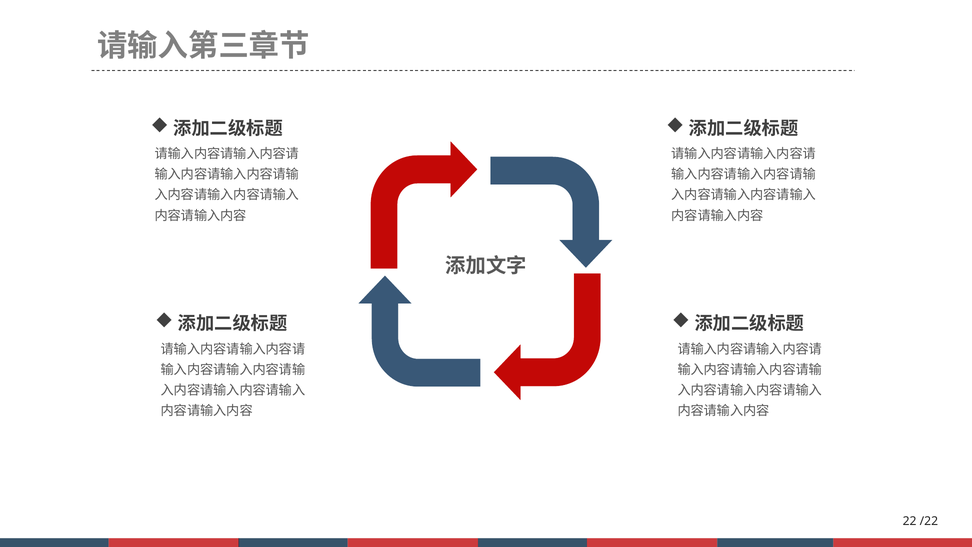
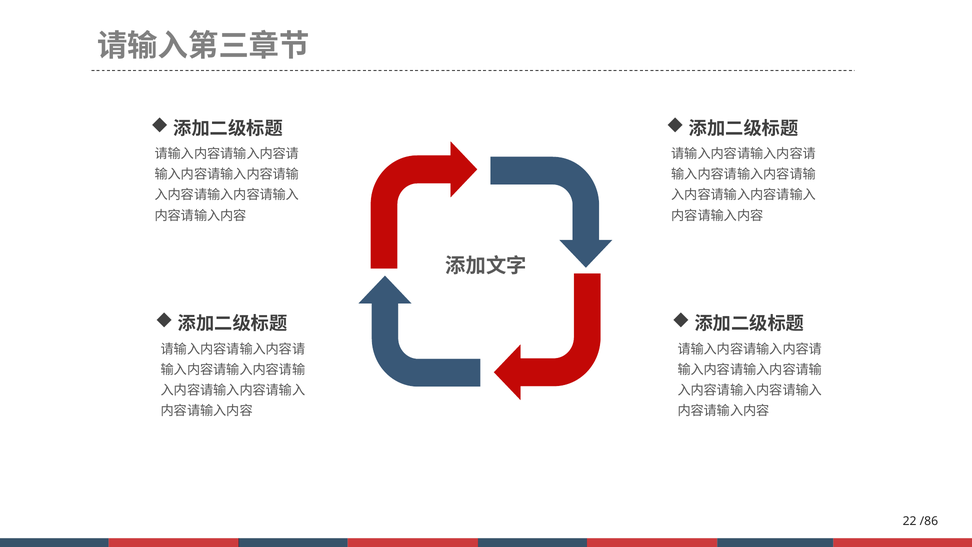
/22: /22 -> /86
